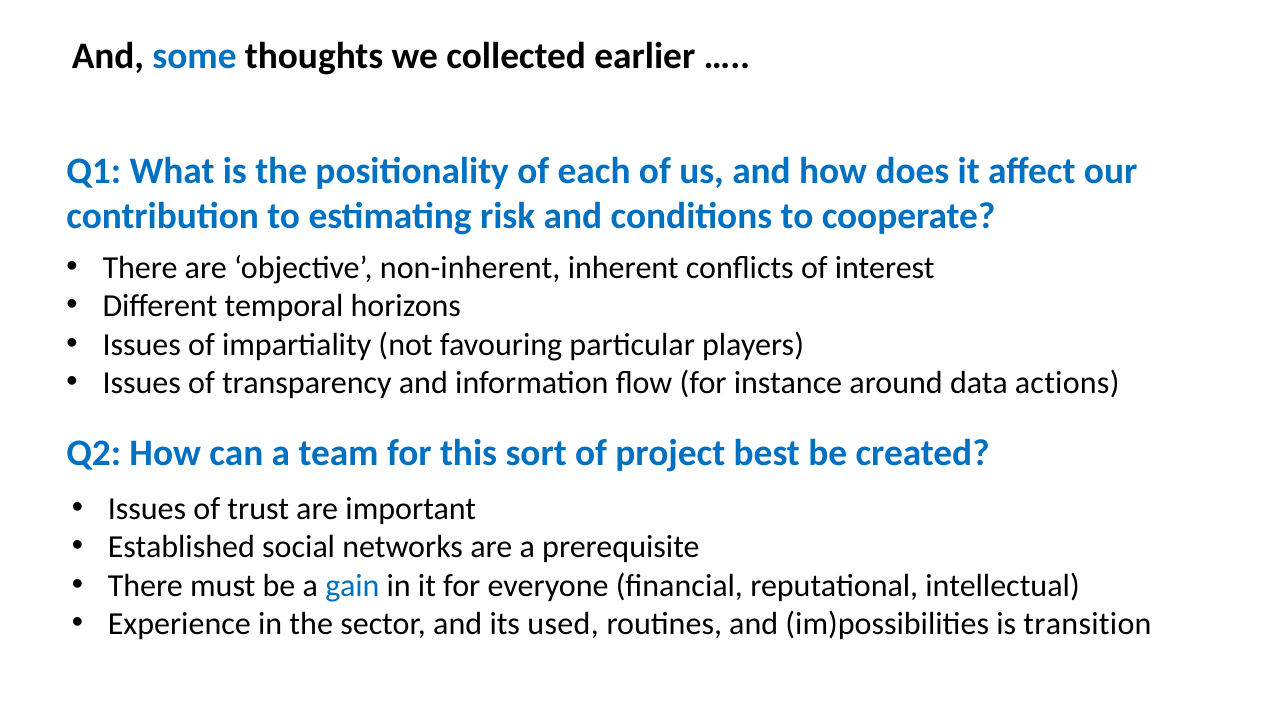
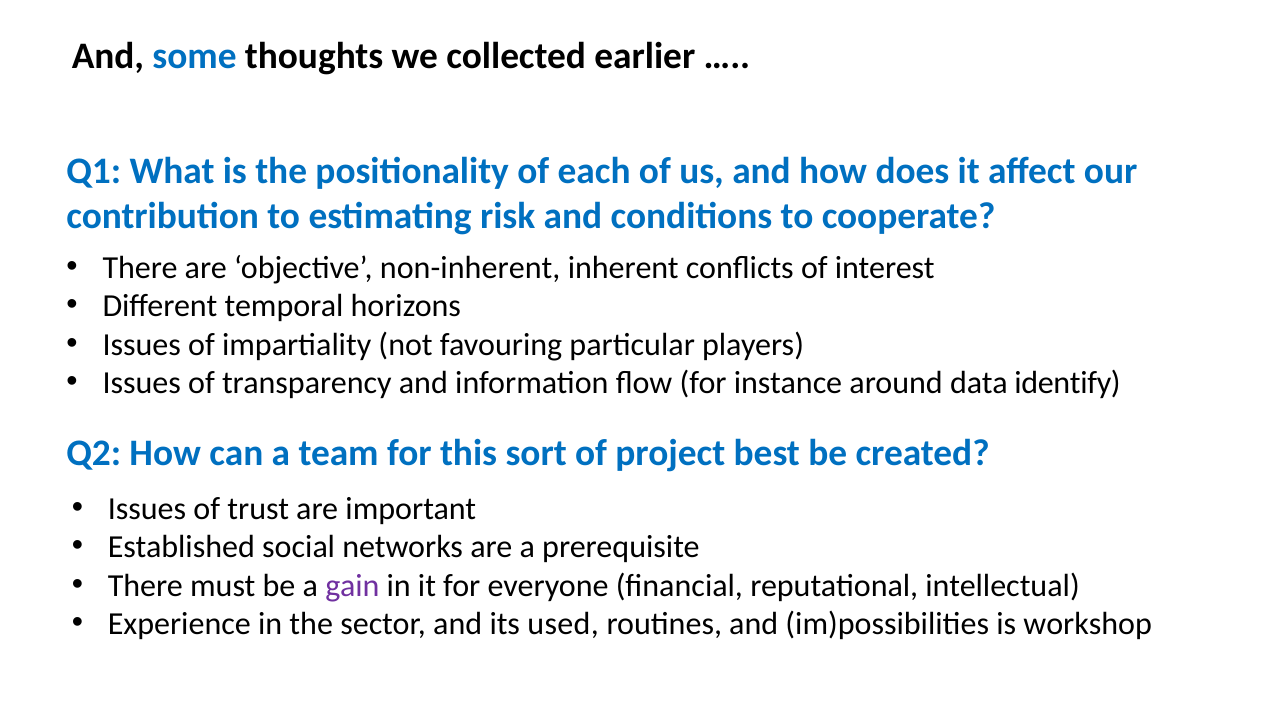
actions: actions -> identify
gain colour: blue -> purple
transition: transition -> workshop
